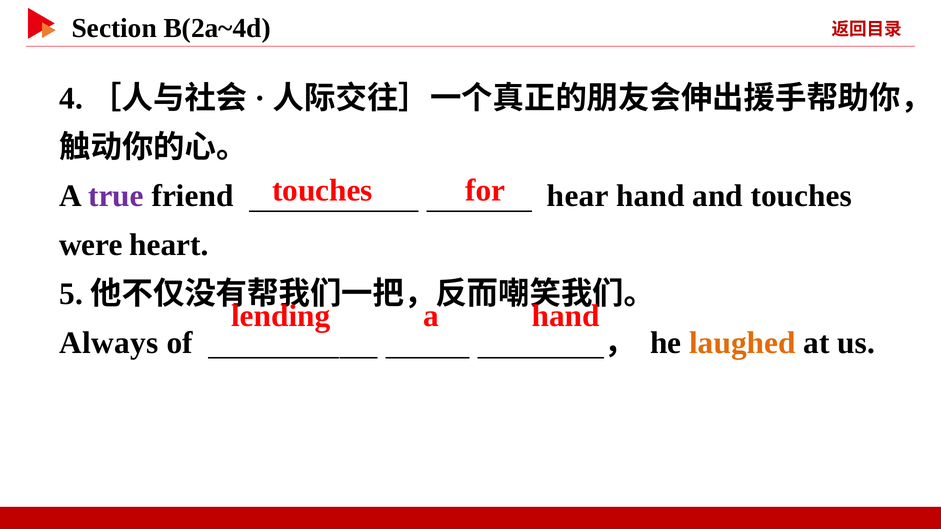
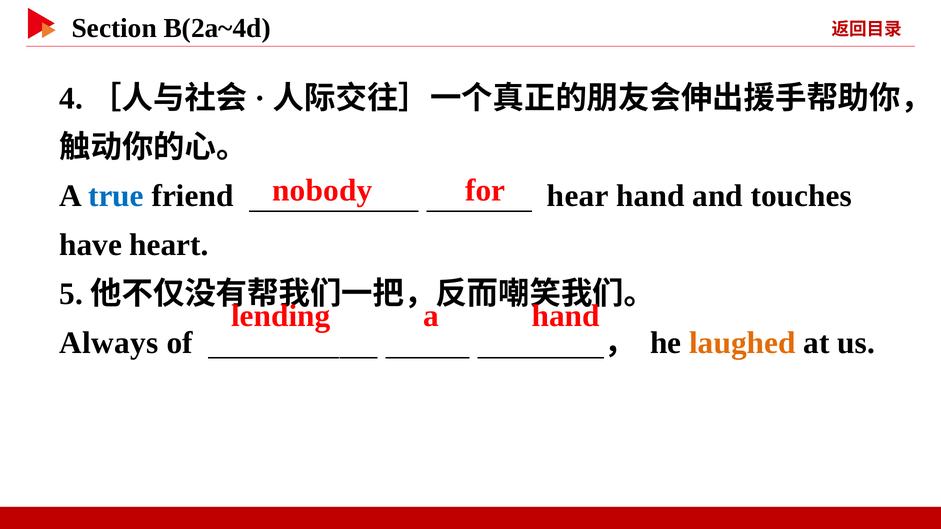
touches at (322, 190): touches -> nobody
true colour: purple -> blue
were: were -> have
